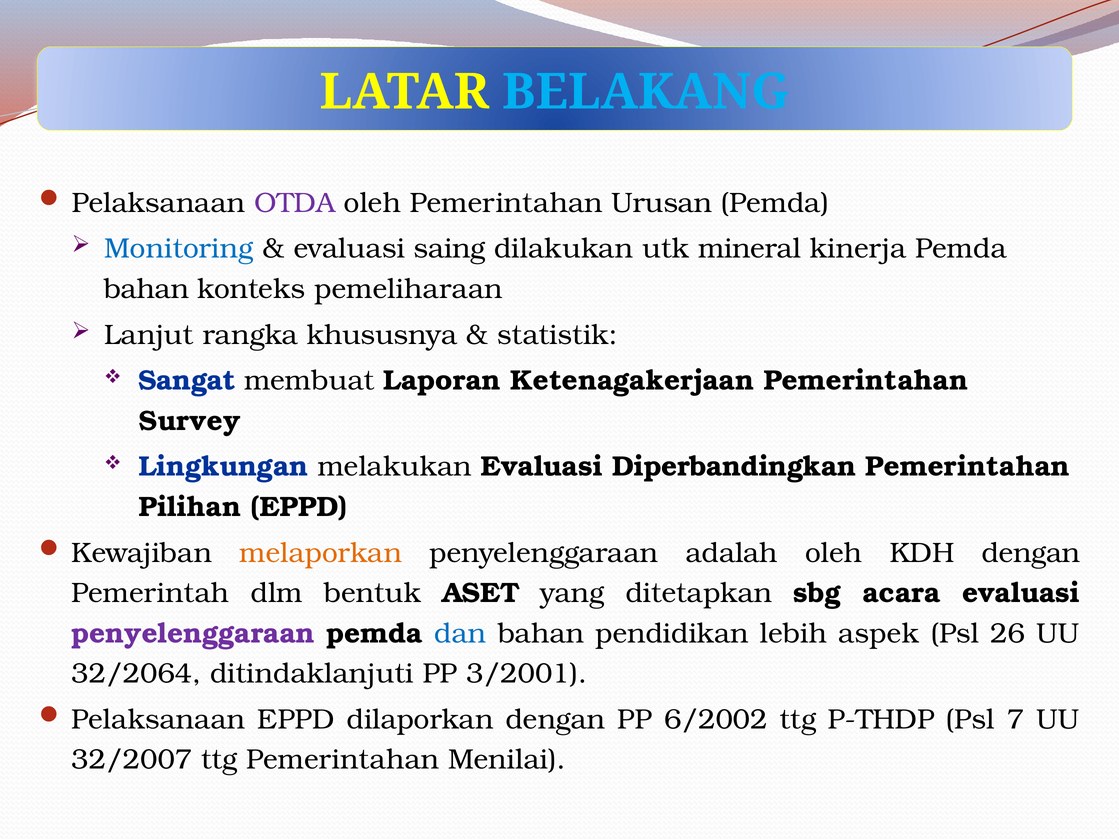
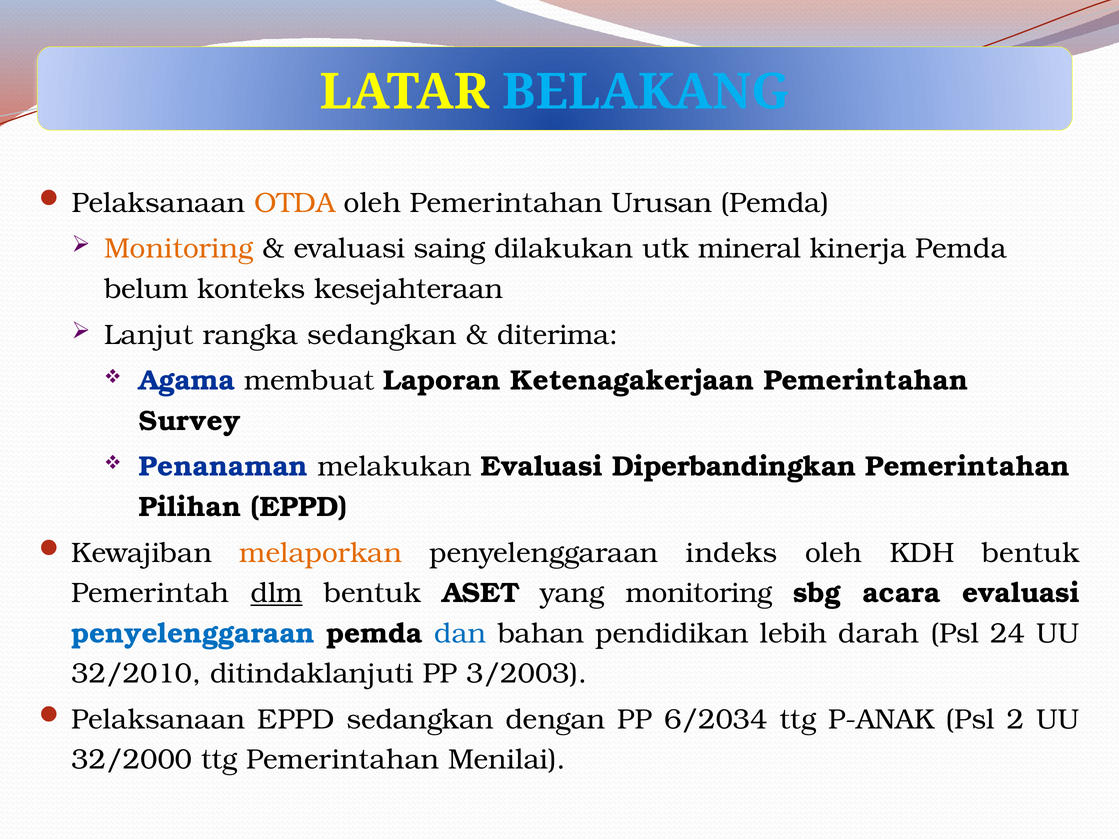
OTDA colour: purple -> orange
Monitoring at (179, 249) colour: blue -> orange
bahan at (146, 289): bahan -> belum
pemeliharaan: pemeliharaan -> kesejahteraan
rangka khususnya: khususnya -> sedangkan
statistik: statistik -> diterima
Sangat: Sangat -> Agama
Lingkungan: Lingkungan -> Penanaman
adalah: adalah -> indeks
KDH dengan: dengan -> bentuk
dlm underline: none -> present
yang ditetapkan: ditetapkan -> monitoring
penyelenggaraan at (193, 634) colour: purple -> blue
aspek: aspek -> darah
26: 26 -> 24
32/2064: 32/2064 -> 32/2010
3/2001: 3/2001 -> 3/2003
EPPD dilaporkan: dilaporkan -> sedangkan
6/2002: 6/2002 -> 6/2034
P-THDP: P-THDP -> P-ANAK
7: 7 -> 2
32/2007: 32/2007 -> 32/2000
